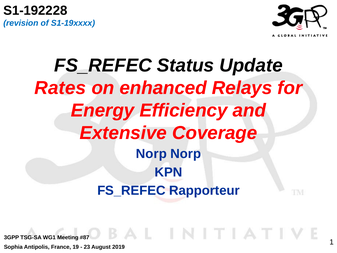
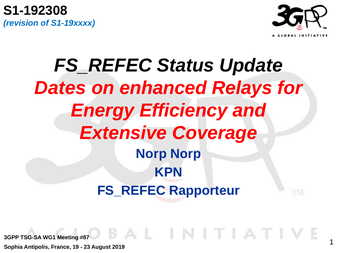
S1-192228: S1-192228 -> S1-192308
Rates: Rates -> Dates
